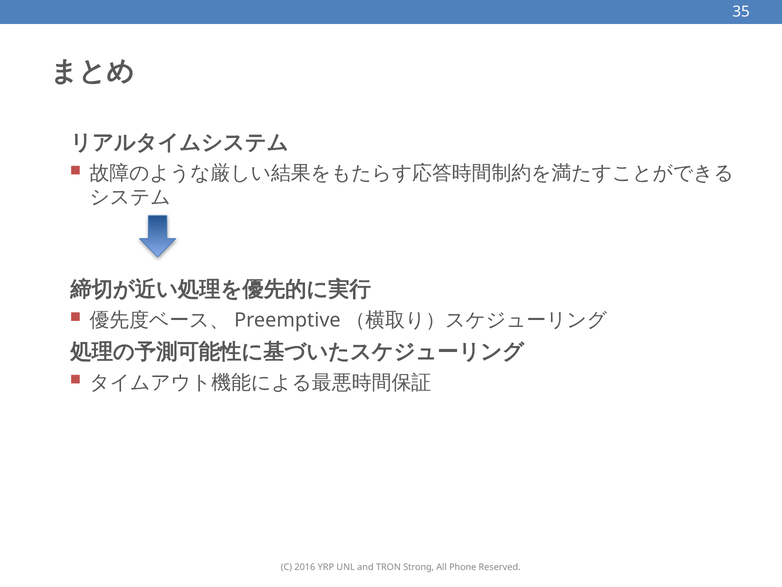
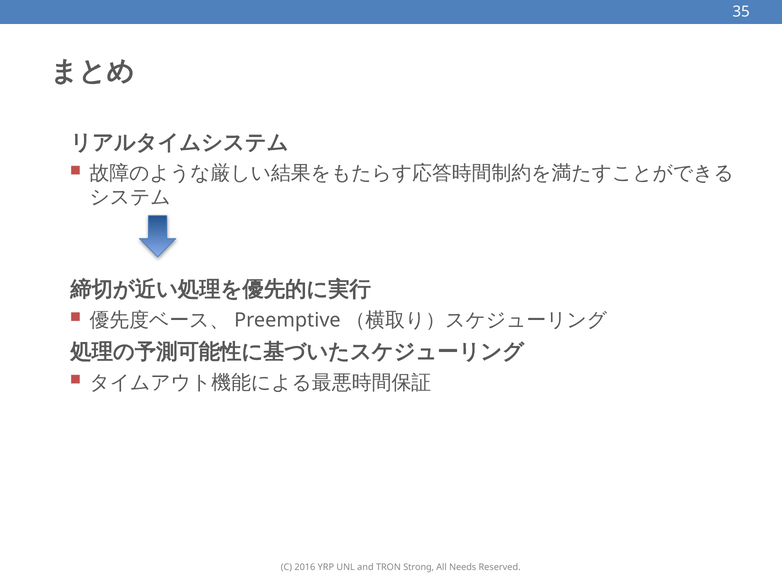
Phone: Phone -> Needs
